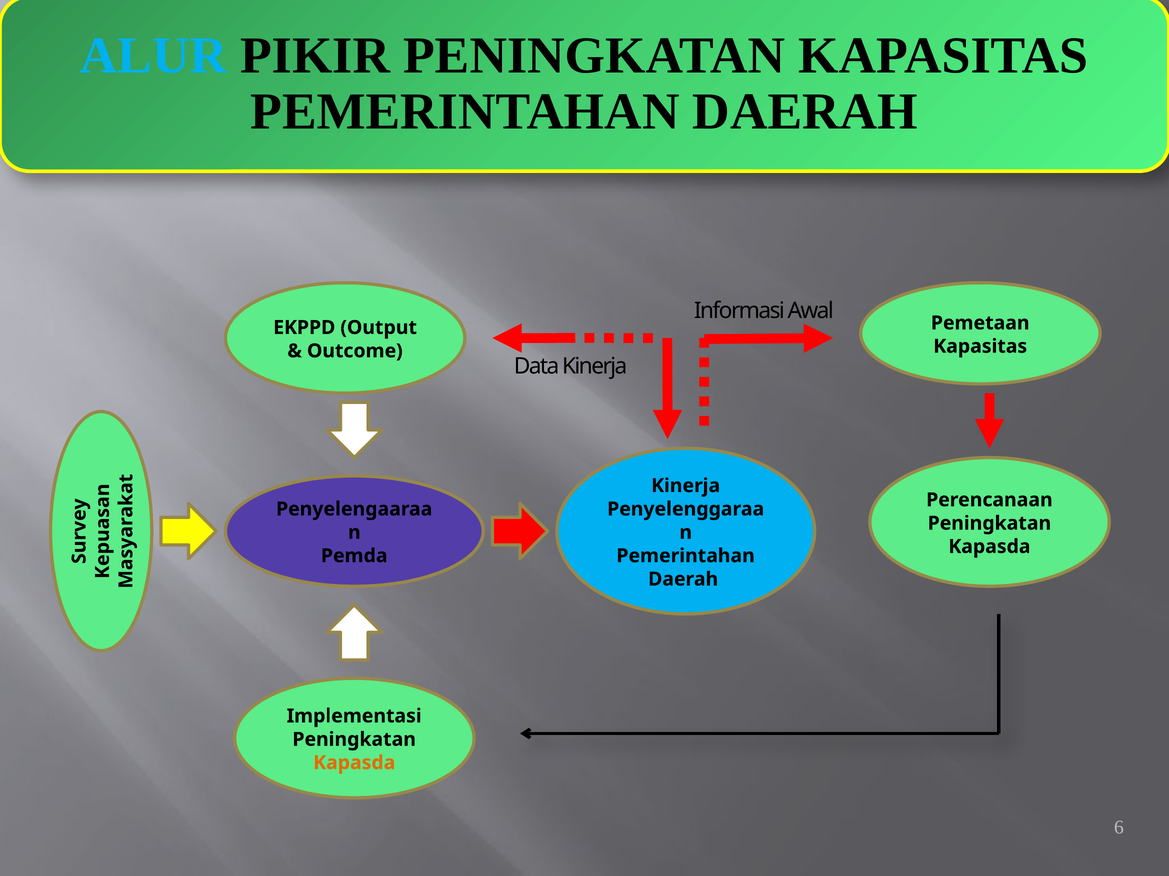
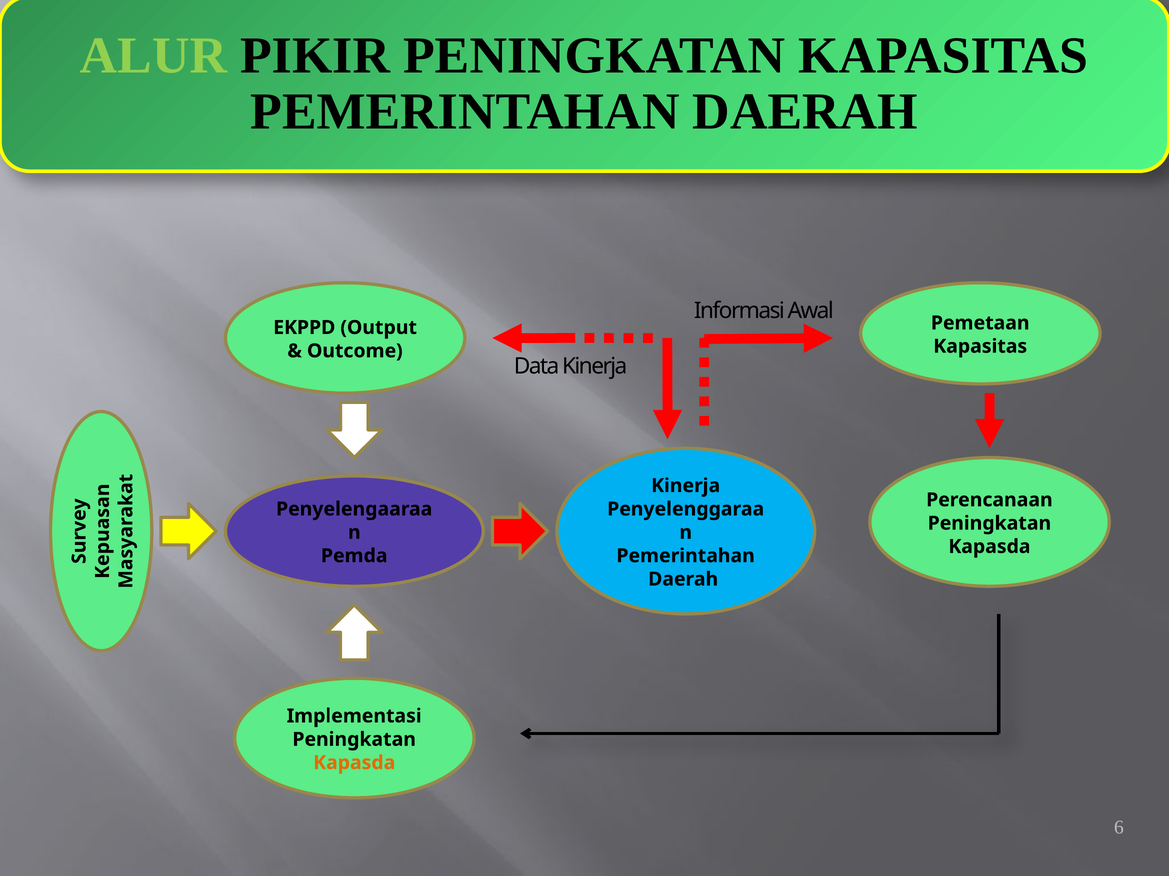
ALUR colour: light blue -> light green
